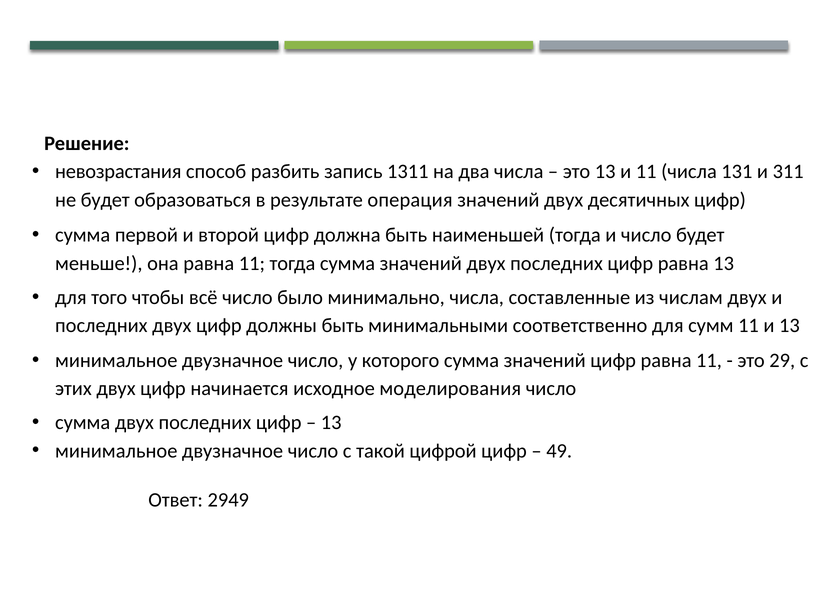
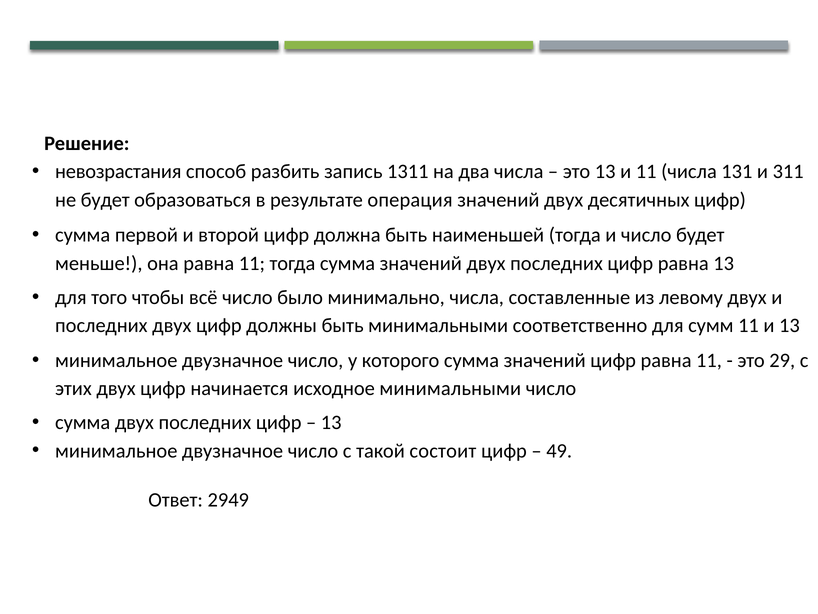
числам: числам -> левому
исходное моделирования: моделирования -> минимальными
цифрой: цифрой -> состоит
